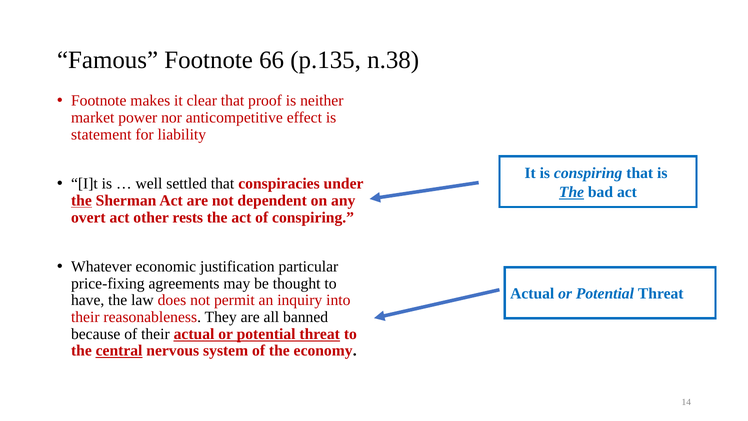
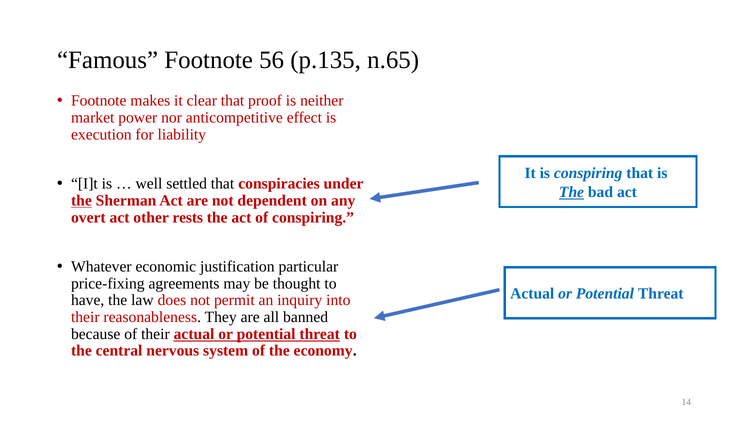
66: 66 -> 56
n.38: n.38 -> n.65
statement: statement -> execution
central underline: present -> none
